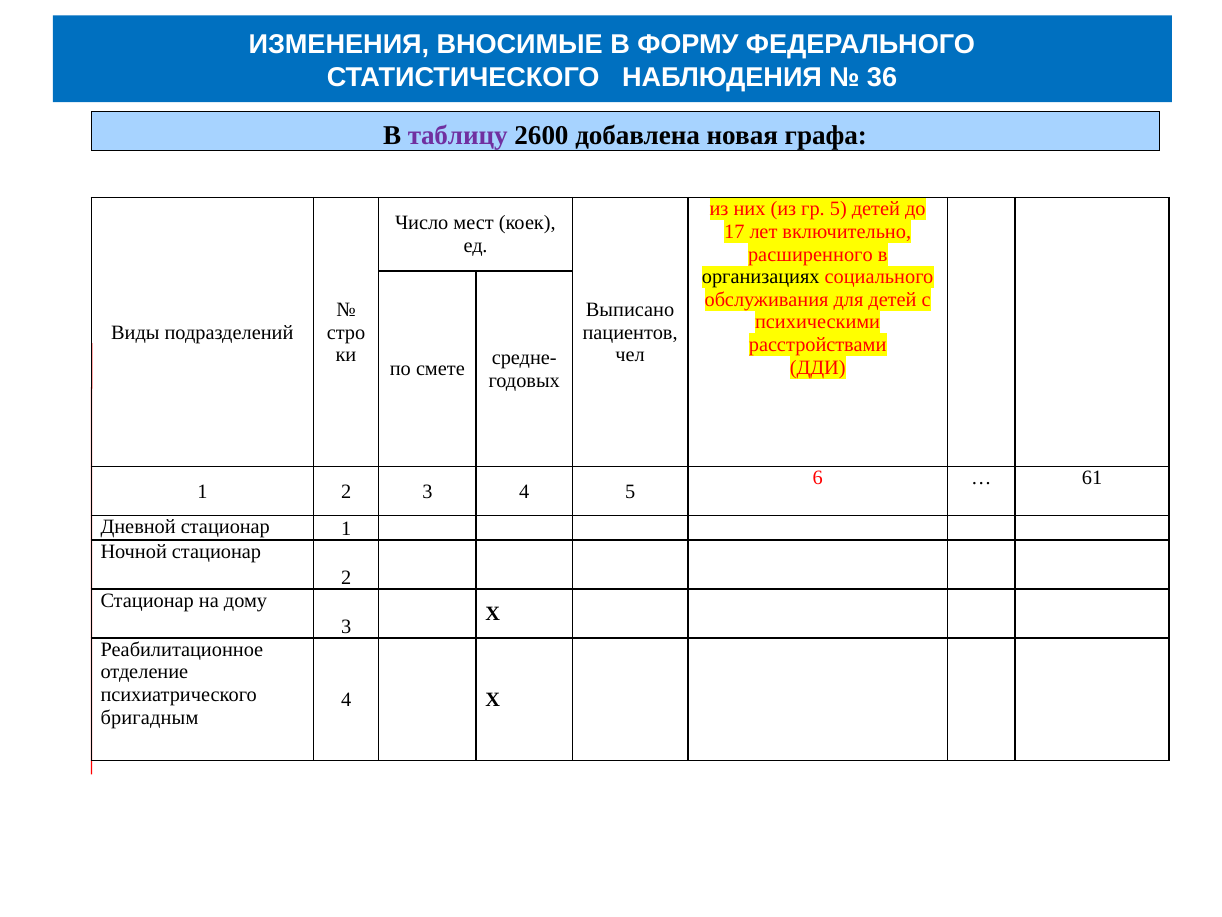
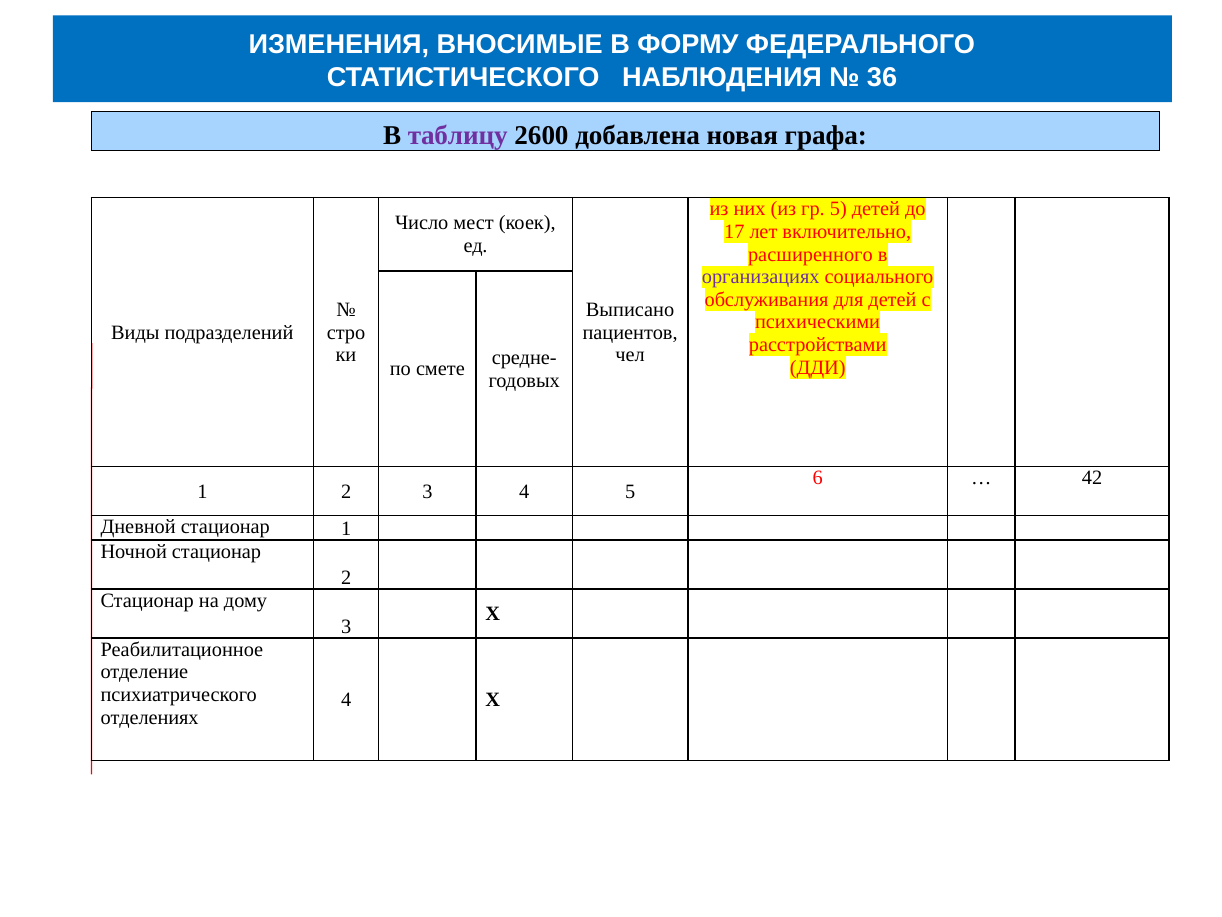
организациях colour: black -> purple
61: 61 -> 42
бригадным: бригадным -> отделениях
